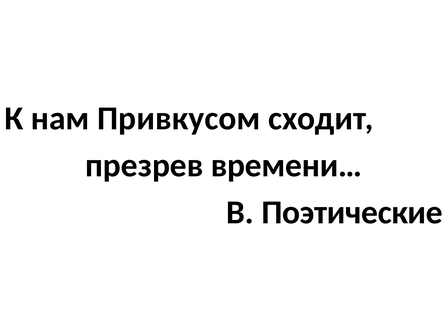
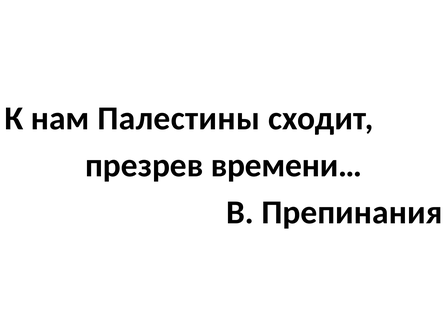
Привкусом: Привкусом -> Палестины
Поэтические: Поэтические -> Препинания
